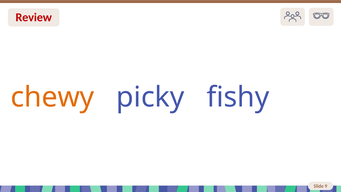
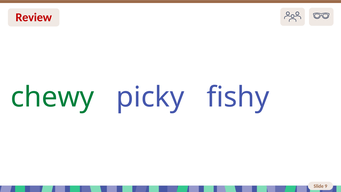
chewy colour: orange -> green
